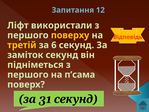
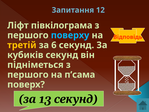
використали: використали -> півкілограма
поверху colour: yellow -> light blue
заміток: заміток -> кубиків
31: 31 -> 13
